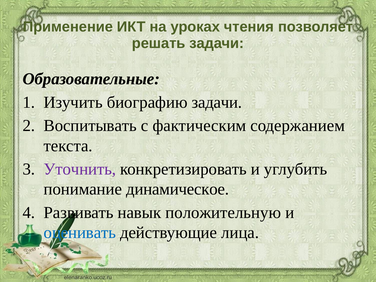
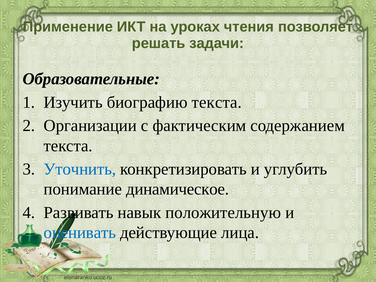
биографию задачи: задачи -> текста
Воспитывать: Воспитывать -> Организации
Уточнить colour: purple -> blue
